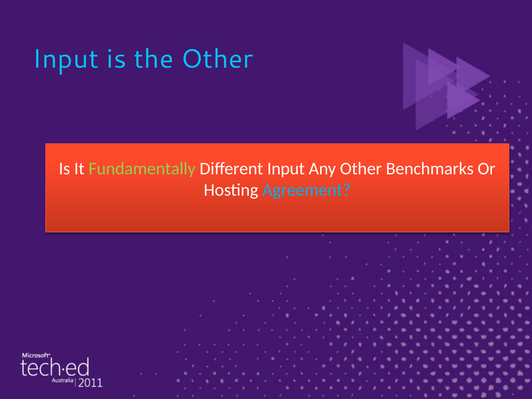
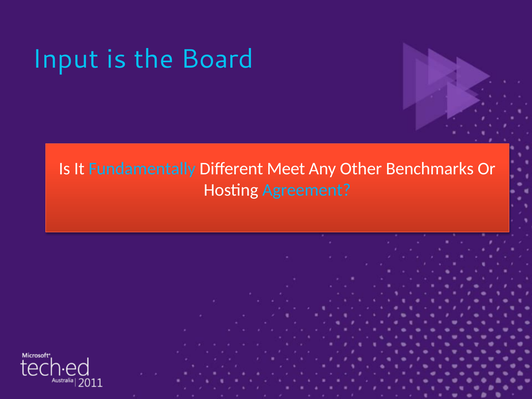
the Other: Other -> Board
Fundamentally colour: light green -> light blue
Different Input: Input -> Meet
